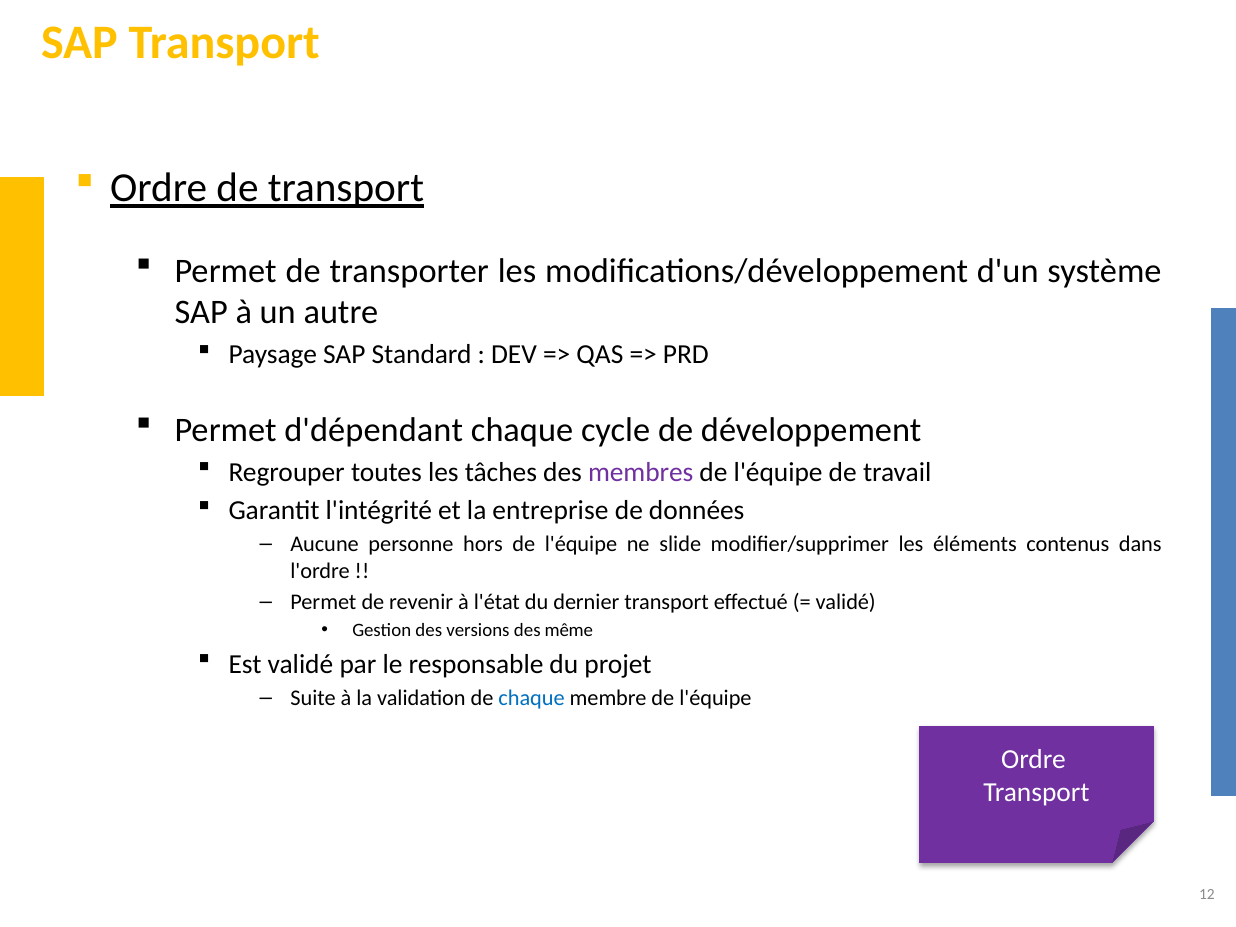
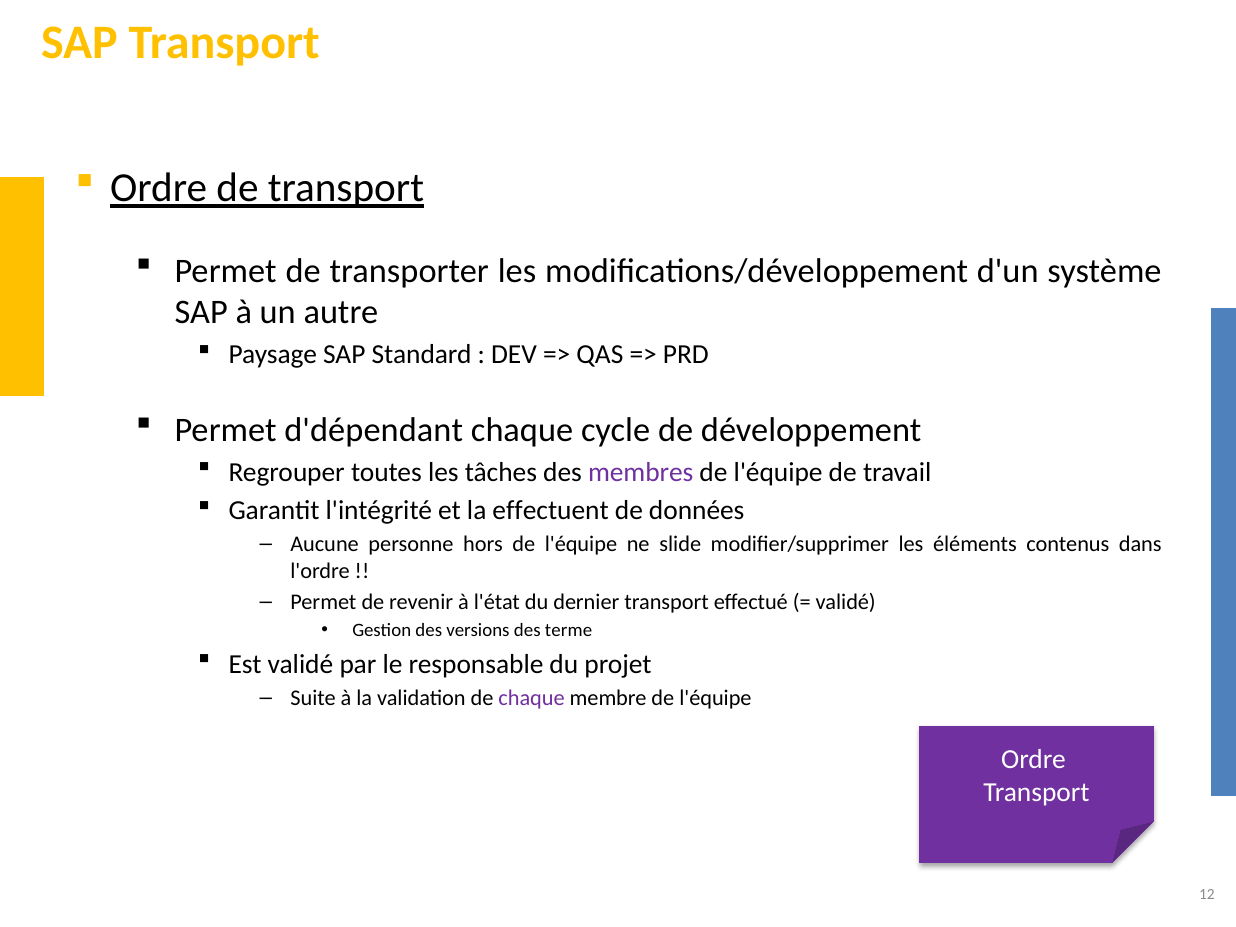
entreprise: entreprise -> effectuent
même: même -> terme
chaque at (532, 698) colour: blue -> purple
